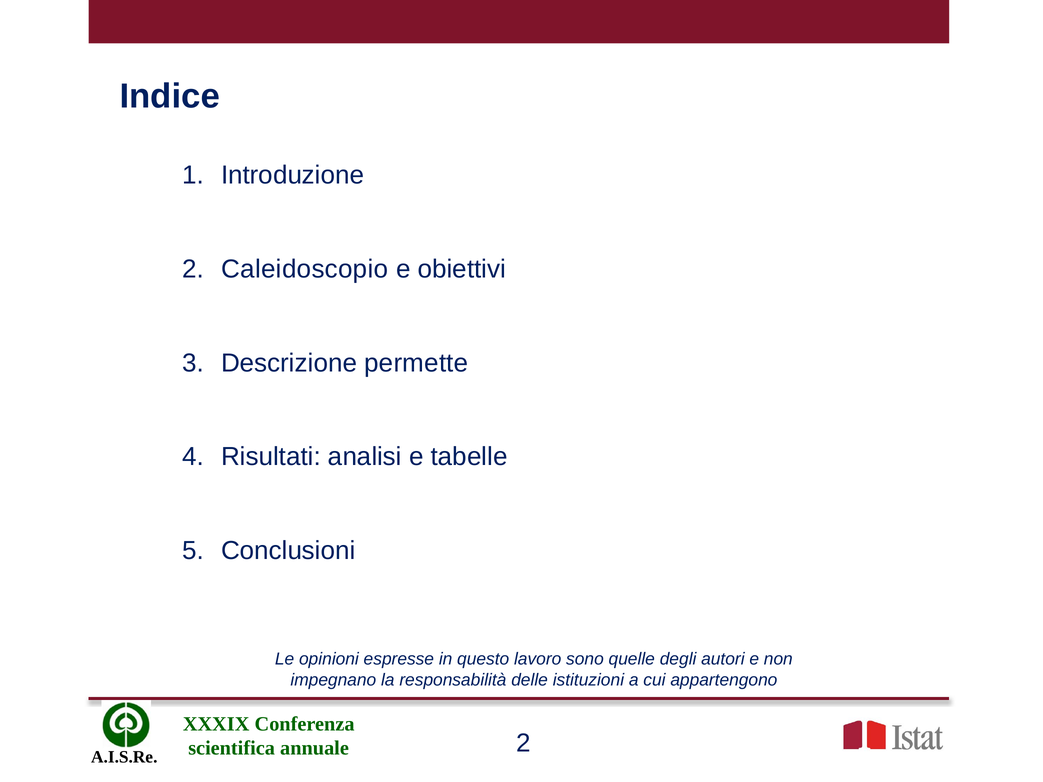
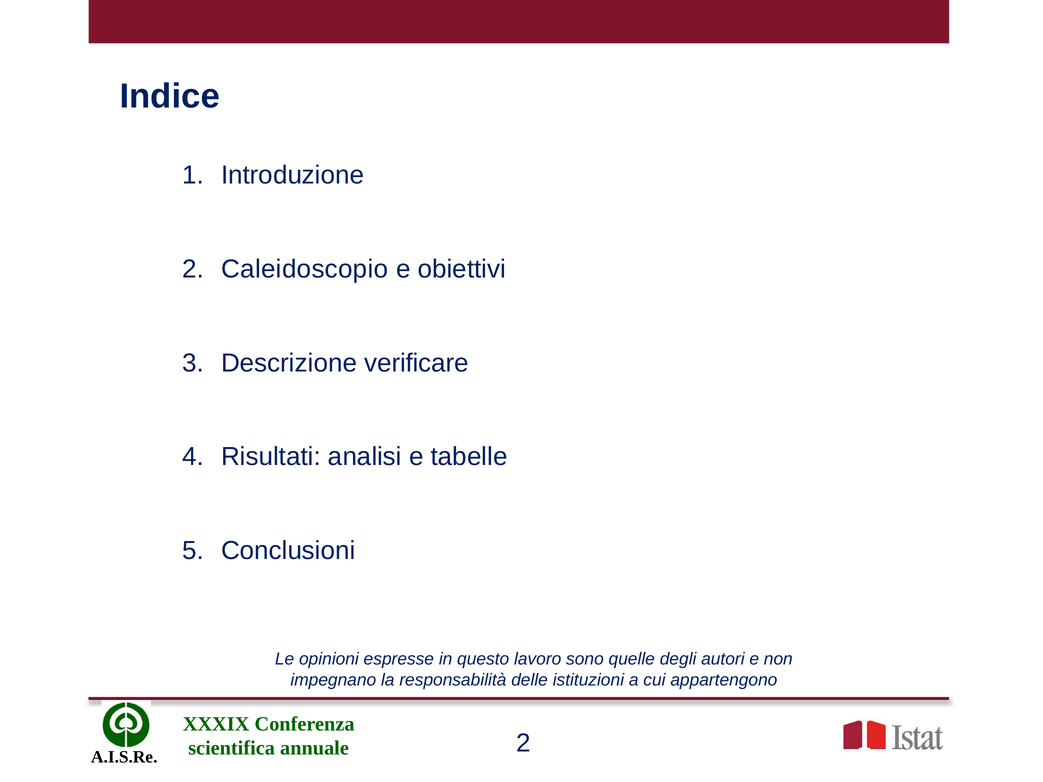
permette: permette -> verificare
